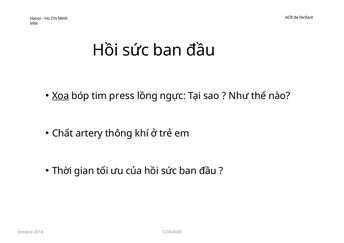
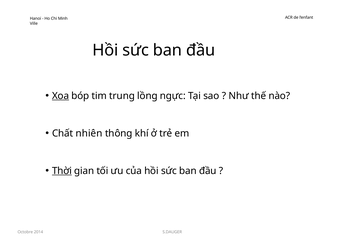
press: press -> trung
artery: artery -> nhiên
Thời underline: none -> present
